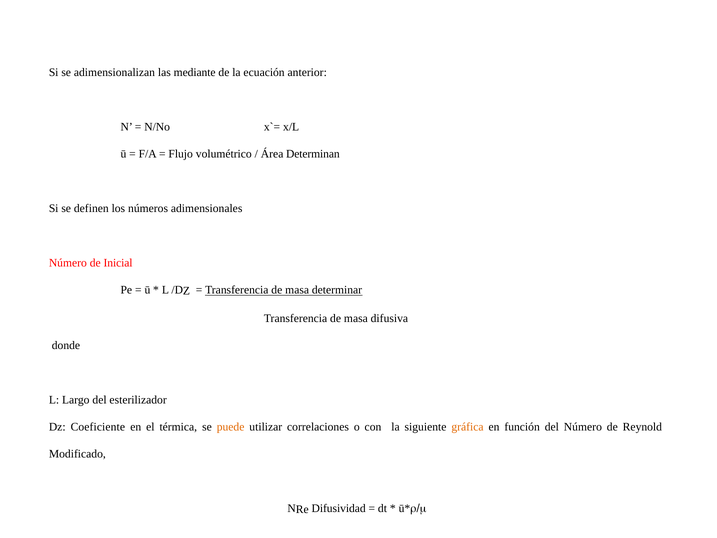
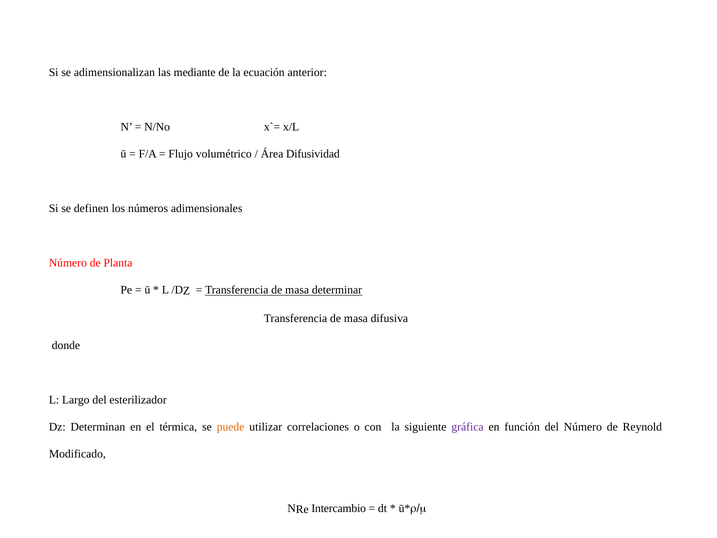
Determinan: Determinan -> Difusividad
Inicial: Inicial -> Planta
Coeficiente: Coeficiente -> Determinan
gráfica colour: orange -> purple
Difusividad: Difusividad -> Intercambio
